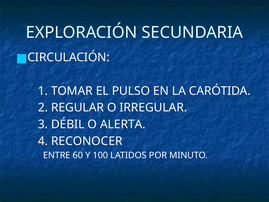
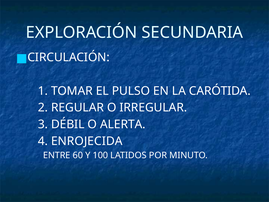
RECONOCER: RECONOCER -> ENROJECIDA
